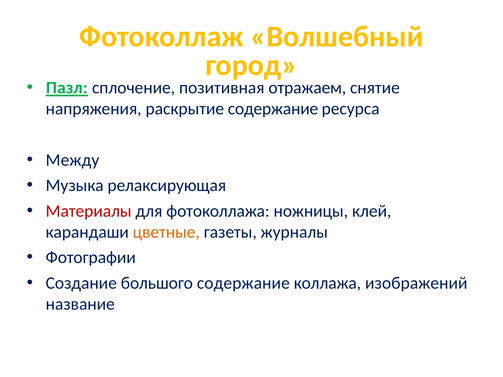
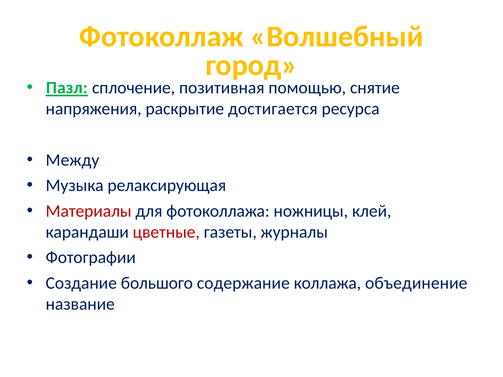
отражаем: отражаем -> помощью
раскрытие содержание: содержание -> достигается
цветные colour: orange -> red
изображений: изображений -> объединение
